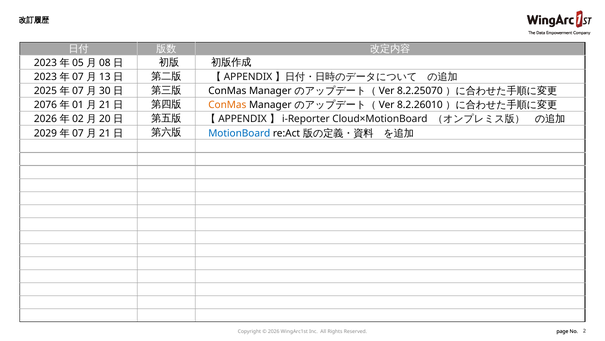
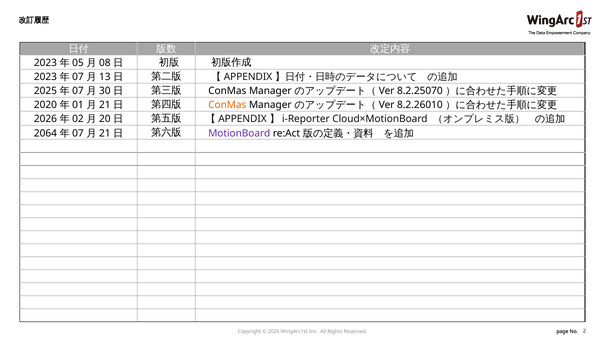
2076: 2076 -> 2020
2029: 2029 -> 2064
MotionBoard colour: blue -> purple
